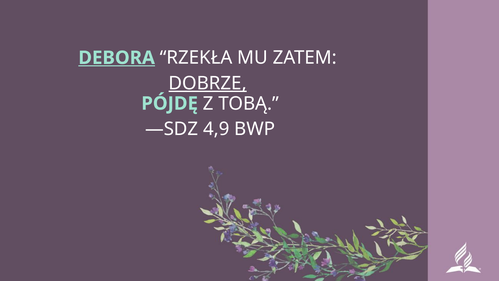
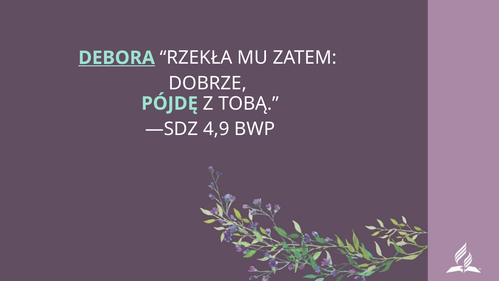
DOBRZE underline: present -> none
